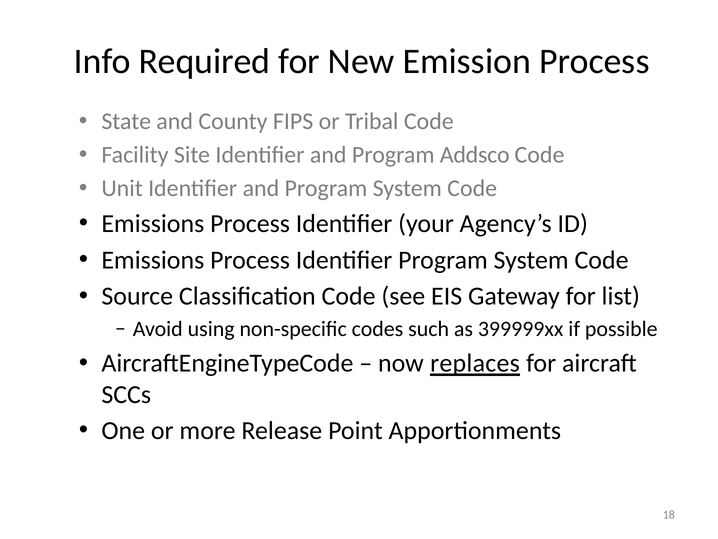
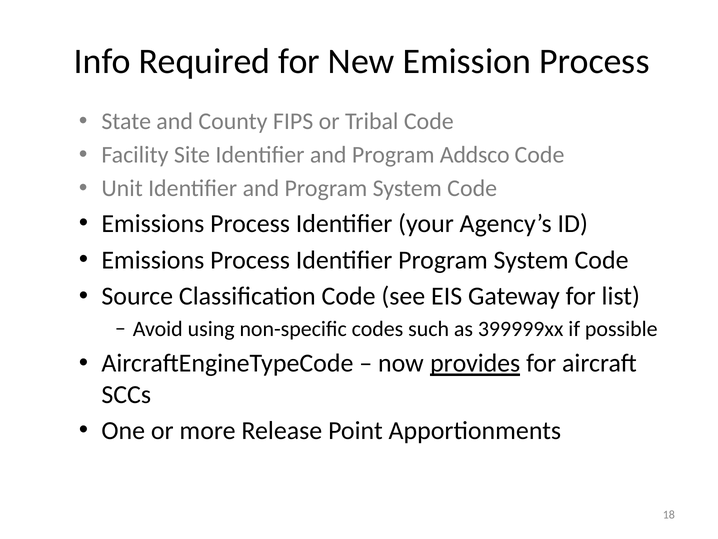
replaces: replaces -> provides
